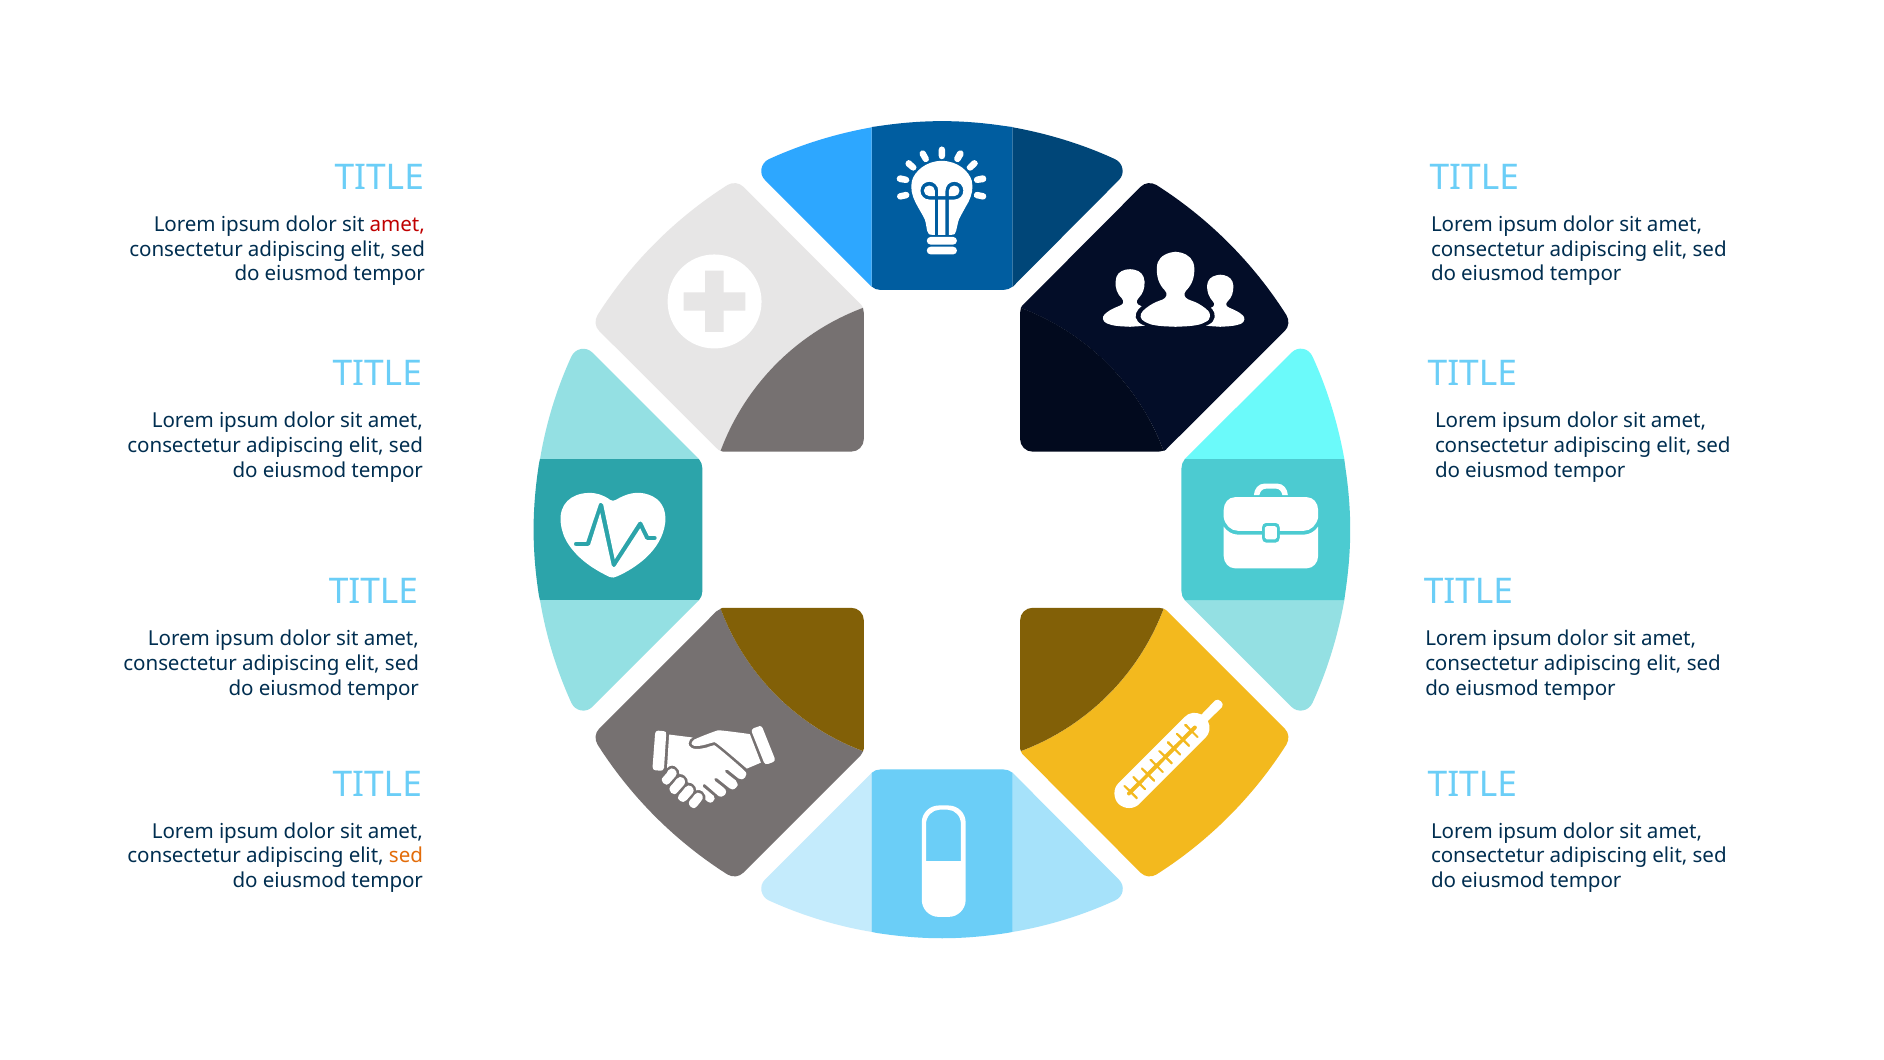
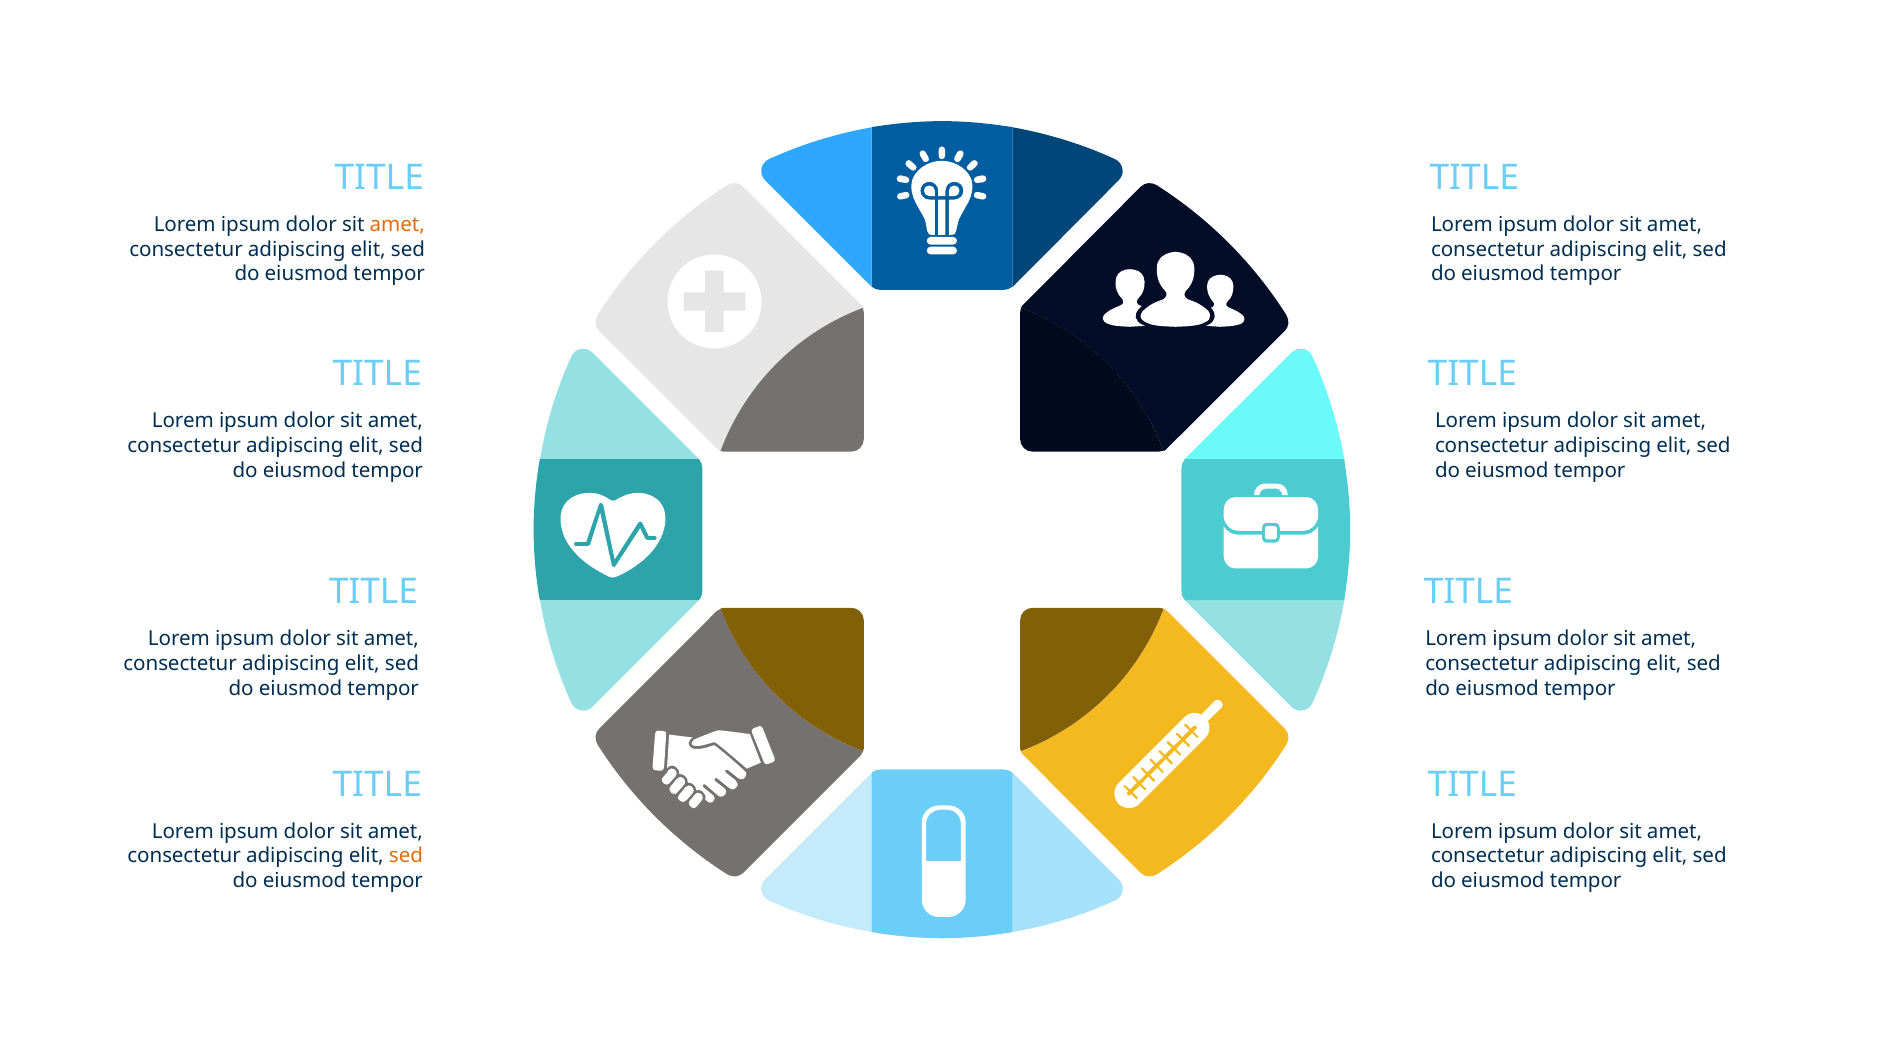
amet at (397, 225) colour: red -> orange
